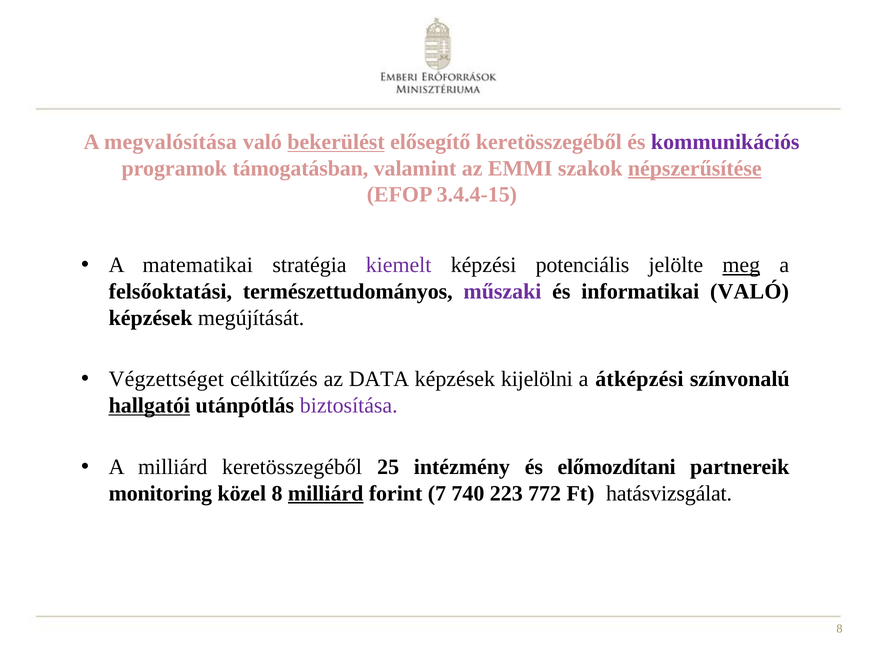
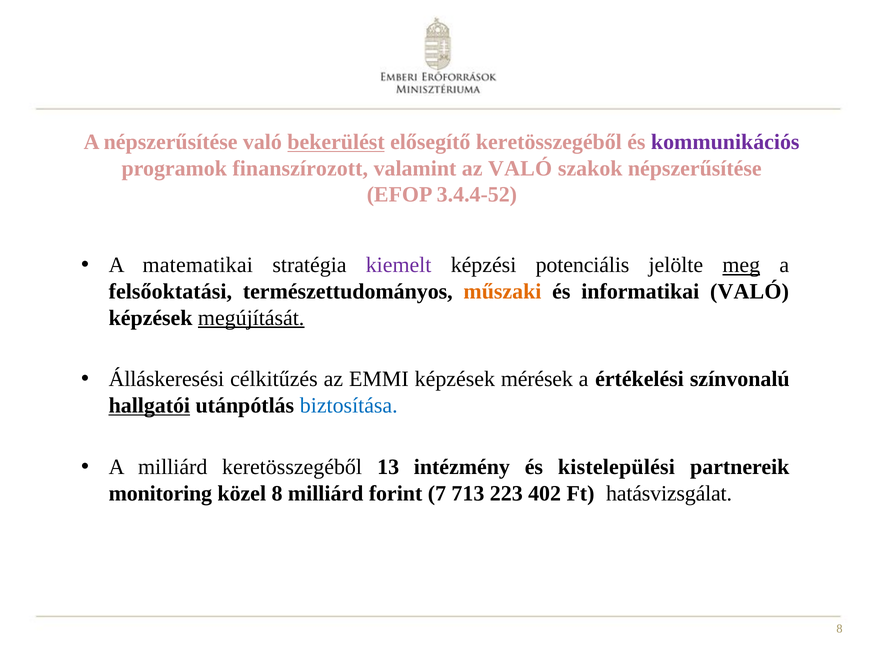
A megvalósítása: megvalósítása -> népszerűsítése
támogatásban: támogatásban -> finanszírozott
az EMMI: EMMI -> VALÓ
népszerűsítése at (695, 168) underline: present -> none
3.4.4-15: 3.4.4-15 -> 3.4.4-52
műszaki colour: purple -> orange
megújítását underline: none -> present
Végzettséget: Végzettséget -> Álláskeresési
DATA: DATA -> EMMI
kijelölni: kijelölni -> mérések
átképzési: átképzési -> értékelési
biztosítása colour: purple -> blue
25: 25 -> 13
előmozdítani: előmozdítani -> kistelepülési
milliárd at (326, 493) underline: present -> none
740: 740 -> 713
772: 772 -> 402
